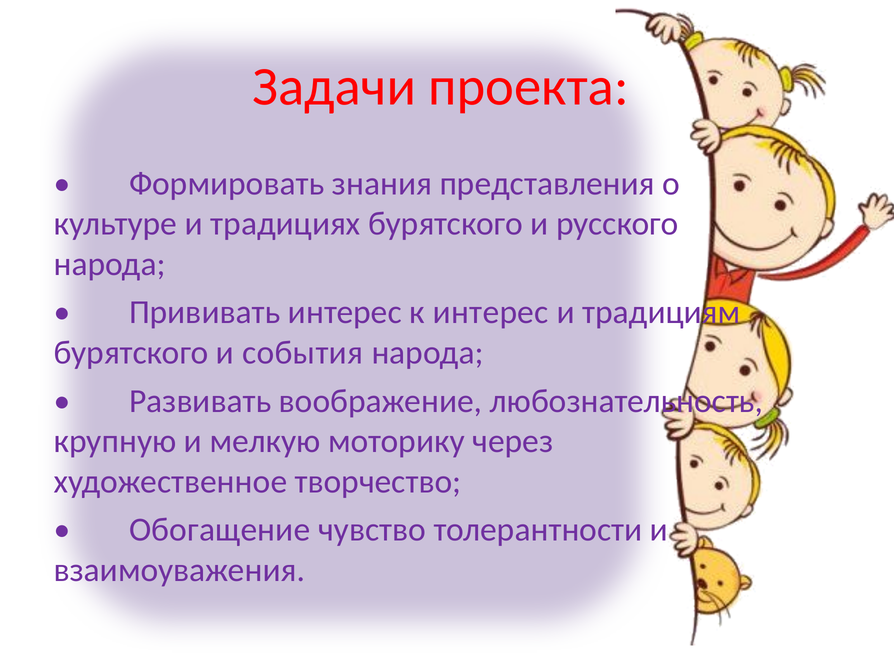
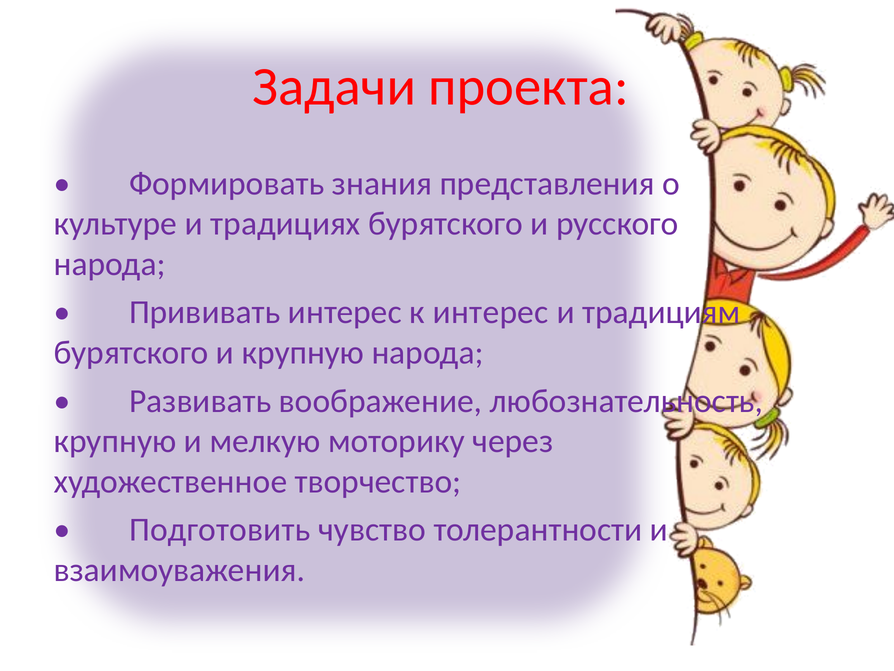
и события: события -> крупную
Обогащение: Обогащение -> Подготовить
